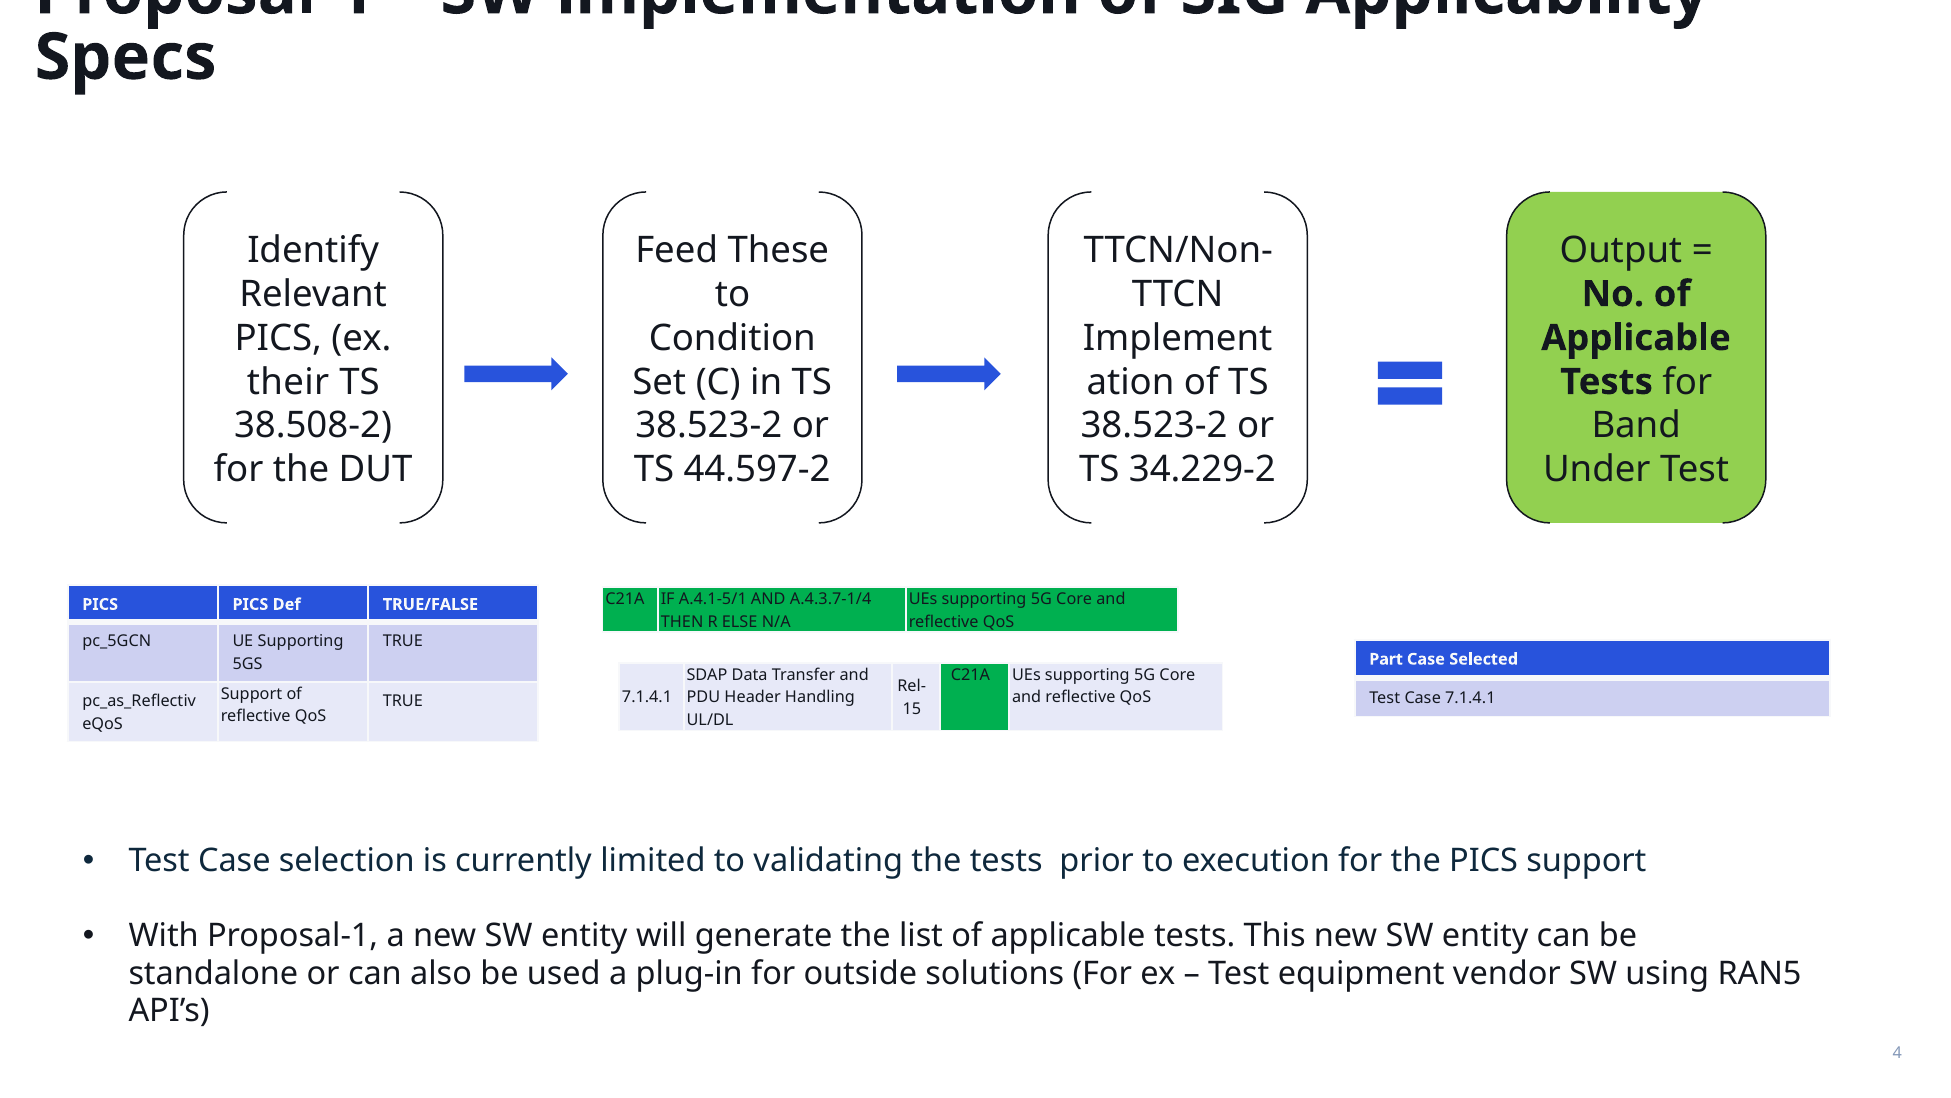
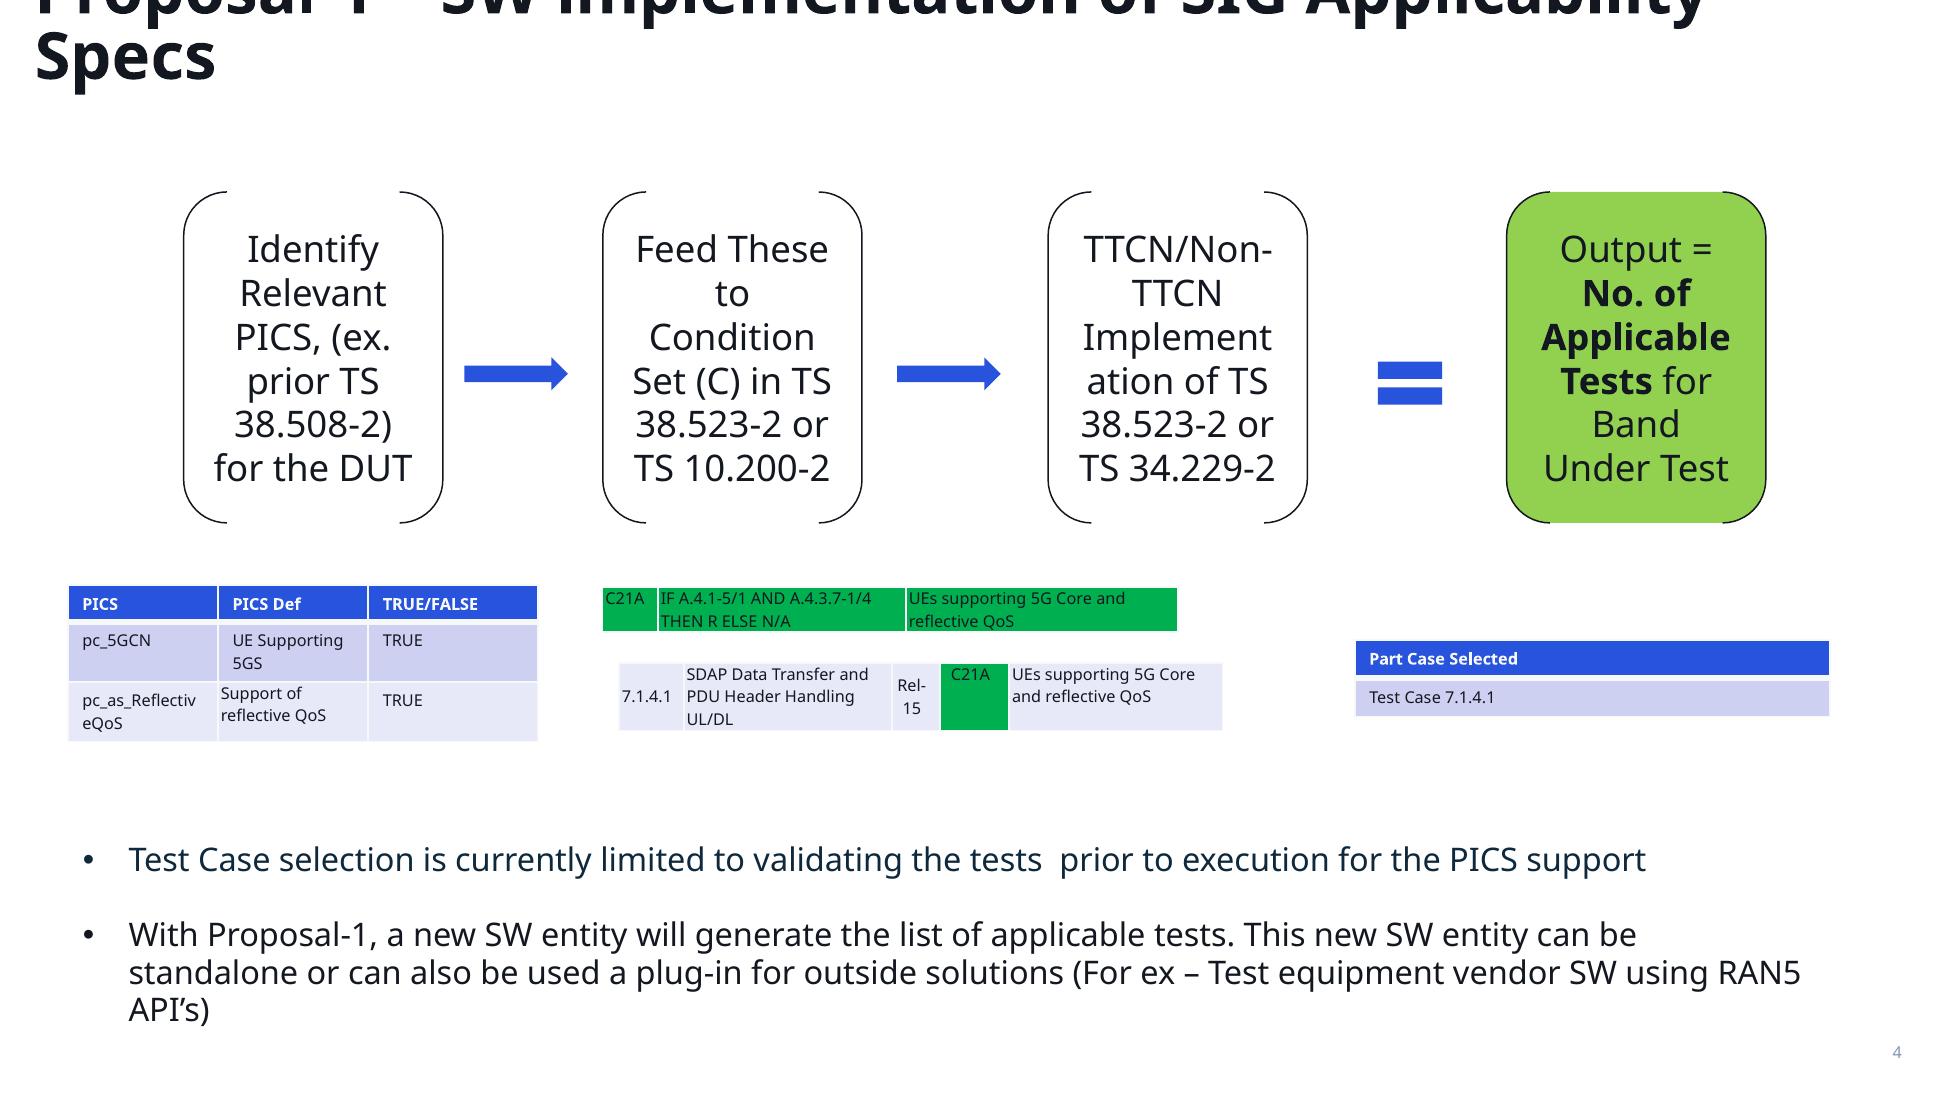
their at (288, 382): their -> prior
44.597-2: 44.597-2 -> 10.200-2
